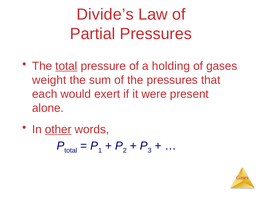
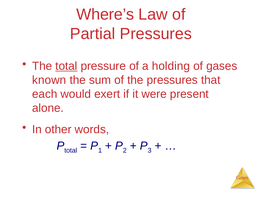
Divide’s: Divide’s -> Where’s
weight: weight -> known
other underline: present -> none
